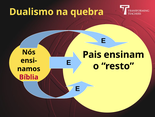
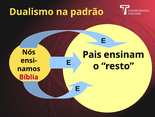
quebra: quebra -> padrão
